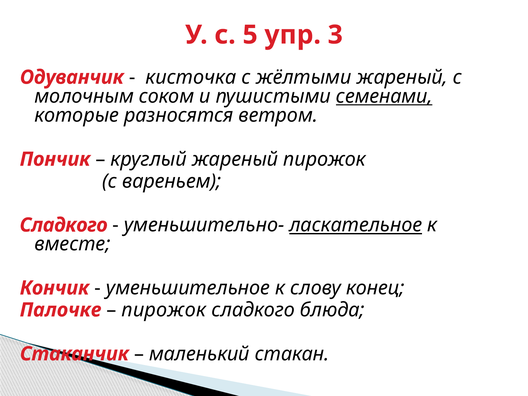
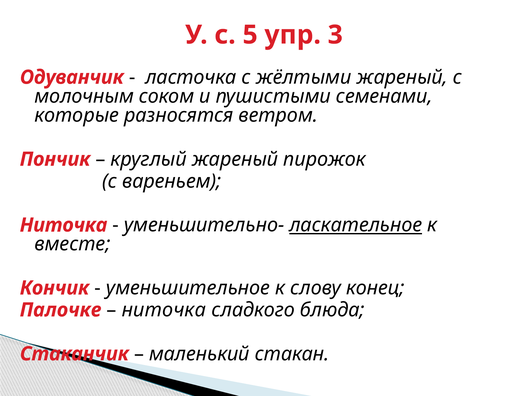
кисточка: кисточка -> ласточка
семенами underline: present -> none
Сладкого at (64, 225): Сладкого -> Ниточка
пирожок at (164, 310): пирожок -> ниточка
